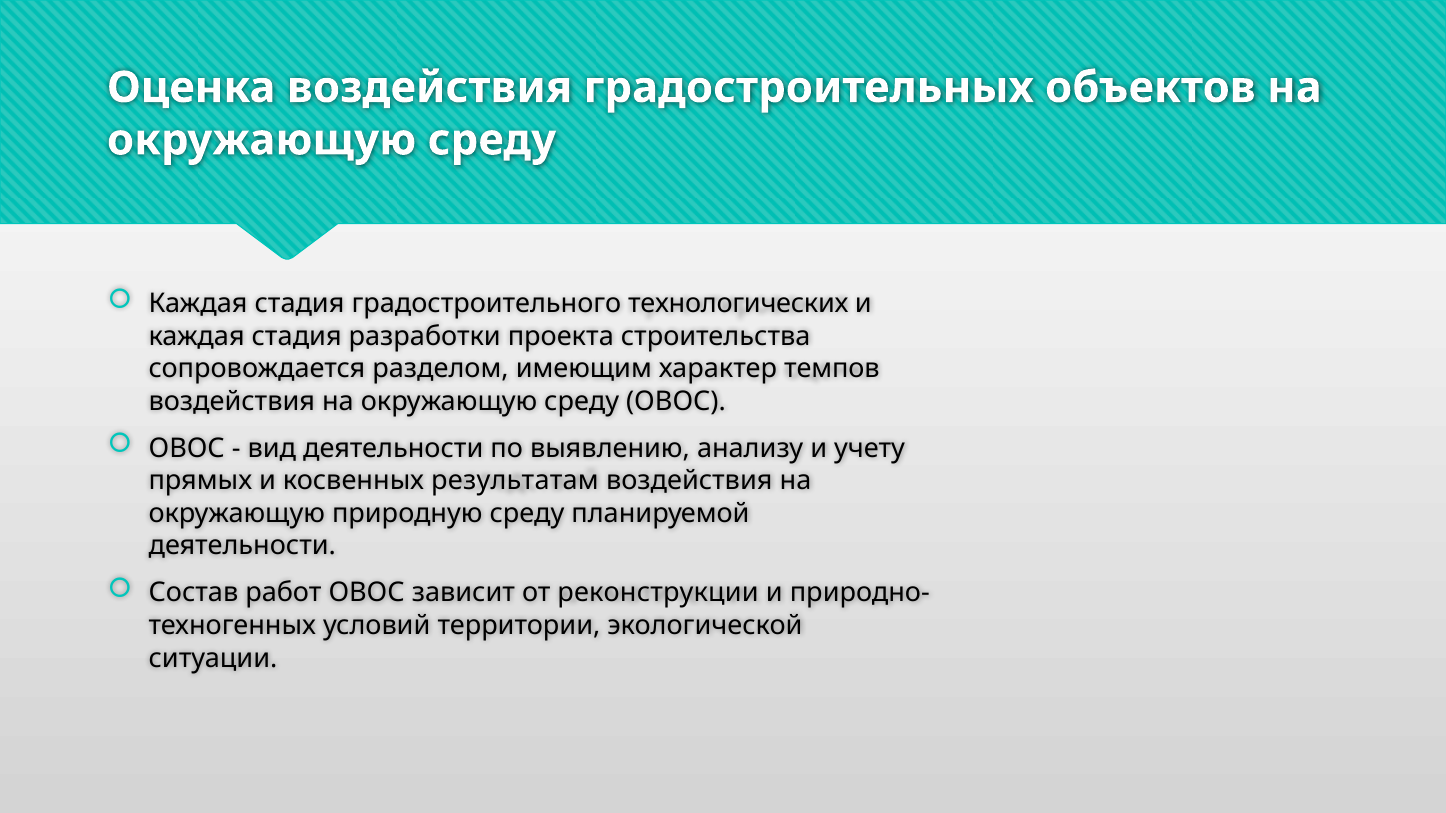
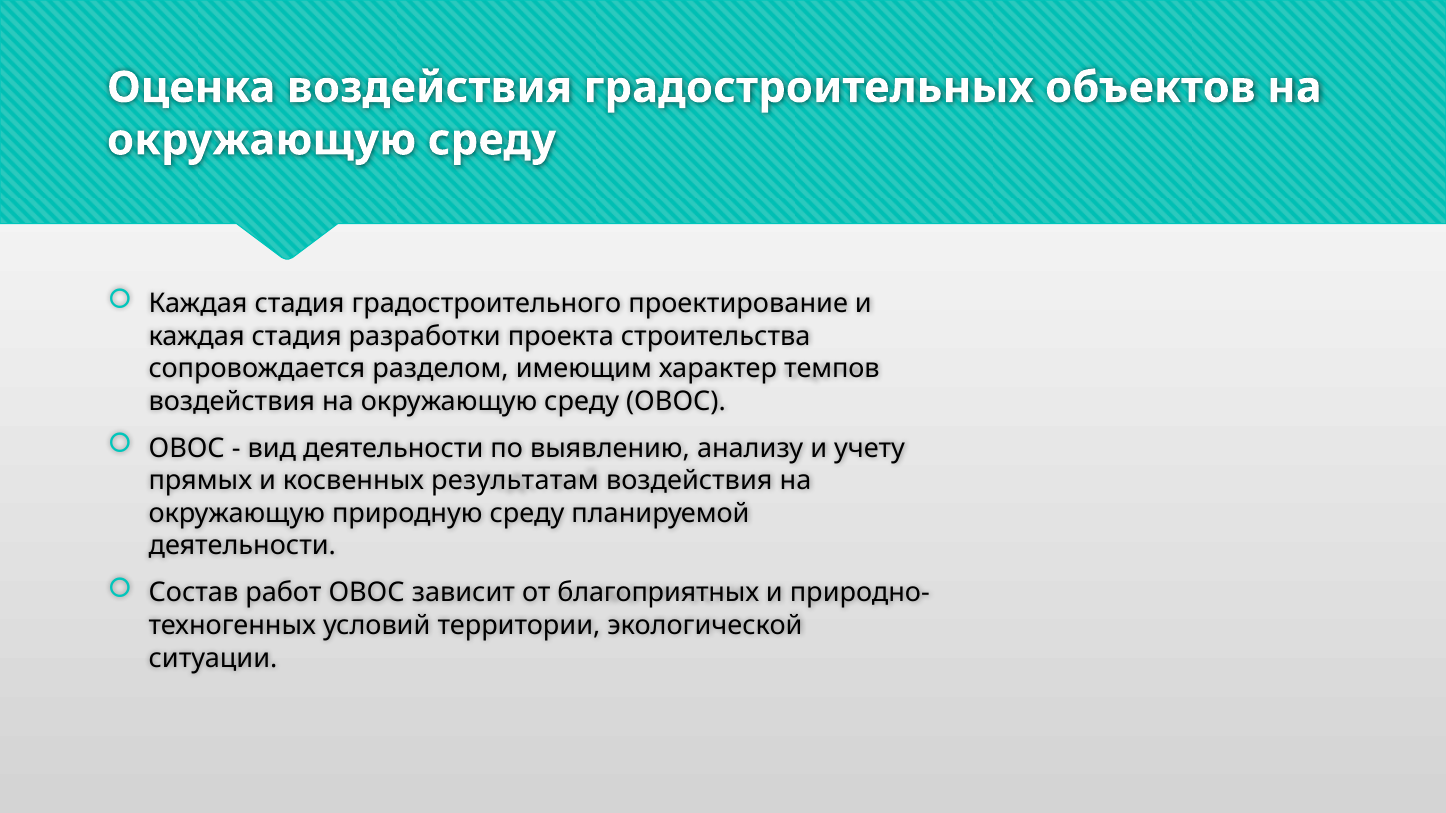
технологических: технологических -> проектирование
реконструкции: реконструкции -> благоприятных
